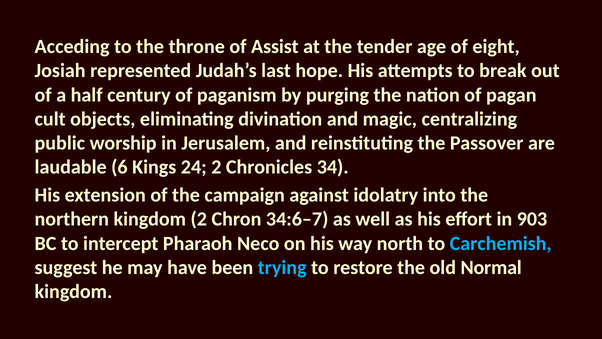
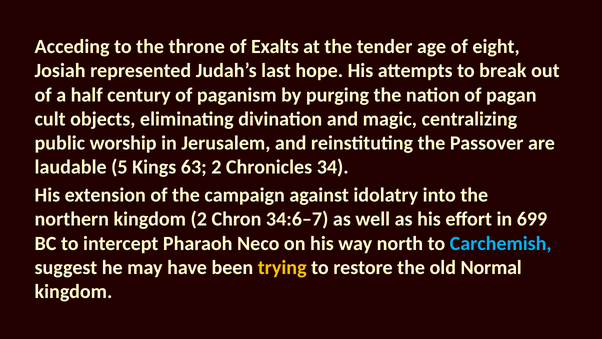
Assist: Assist -> Exalts
6: 6 -> 5
24: 24 -> 63
903: 903 -> 699
trying colour: light blue -> yellow
